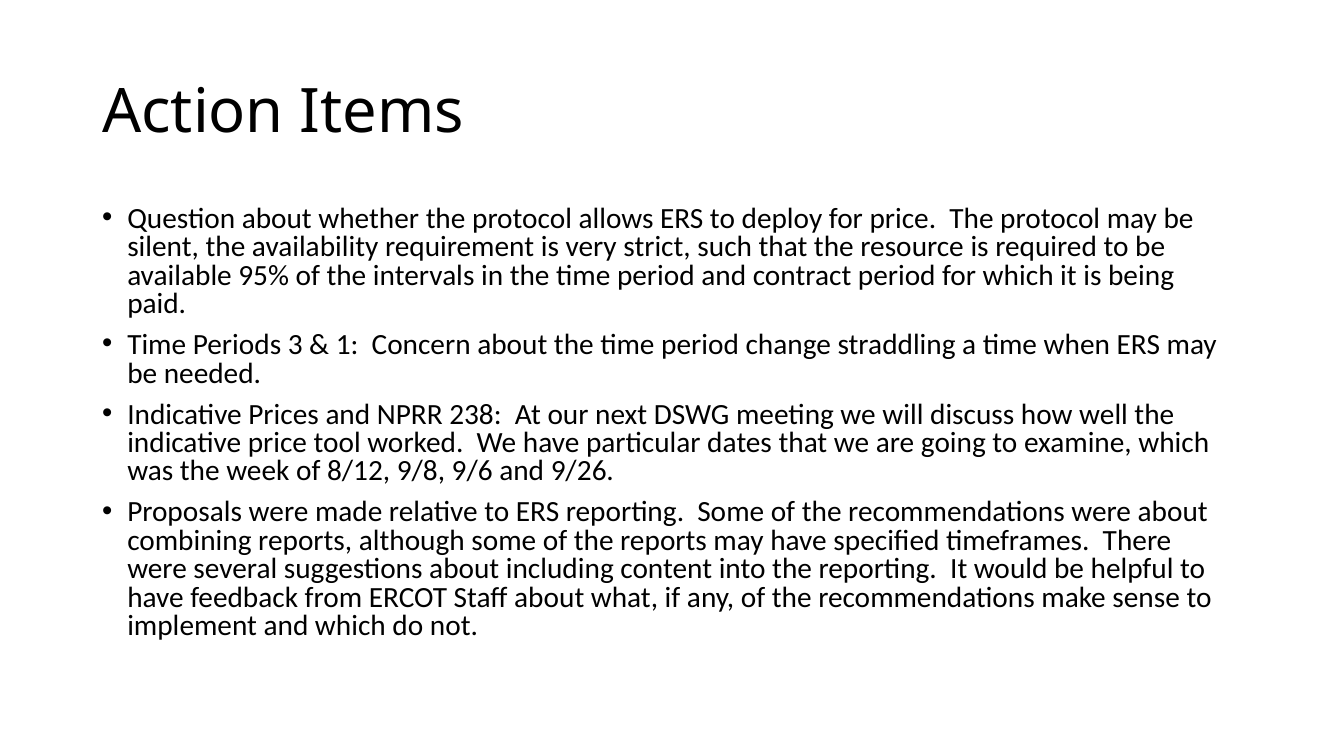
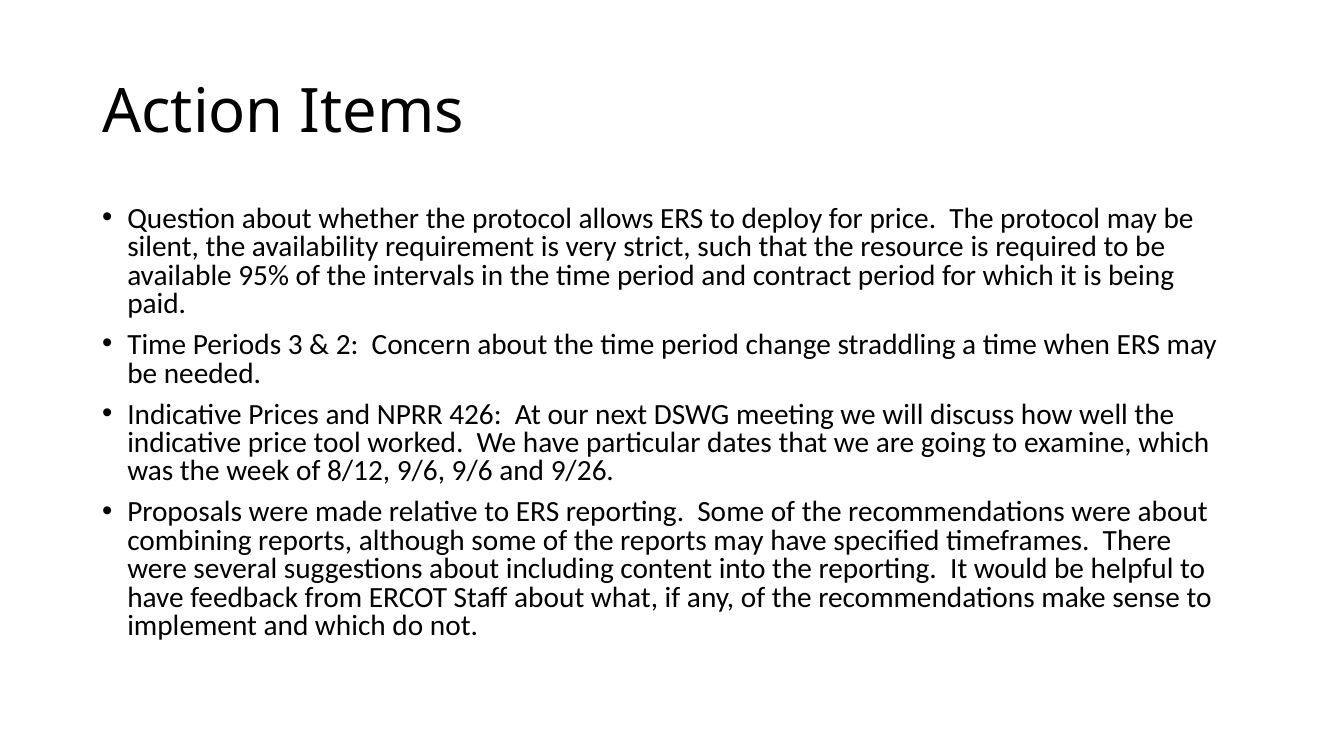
1: 1 -> 2
238: 238 -> 426
8/12 9/8: 9/8 -> 9/6
